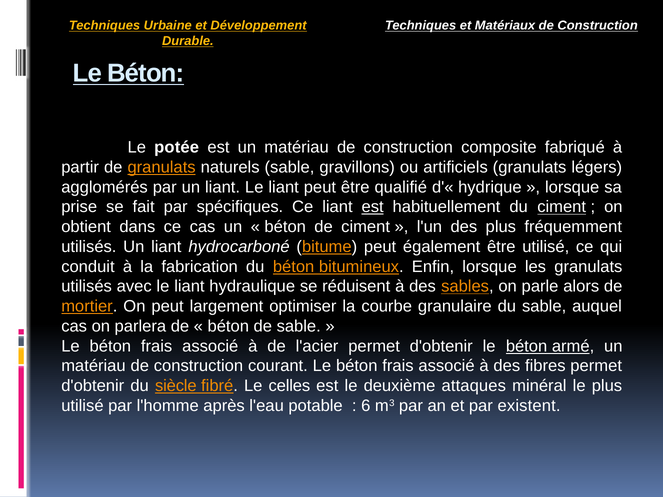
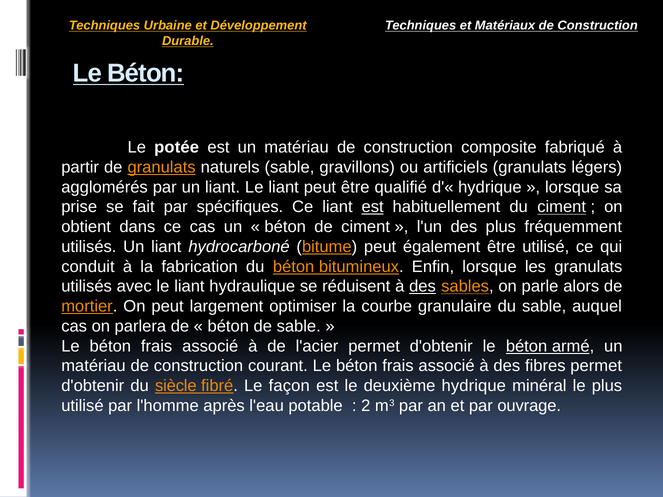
des at (423, 287) underline: none -> present
celles: celles -> façon
deuxième attaques: attaques -> hydrique
6: 6 -> 2
existent: existent -> ouvrage
